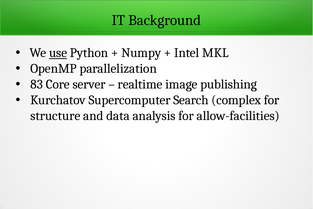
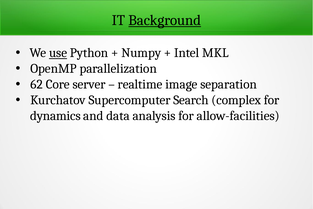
Background underline: none -> present
83: 83 -> 62
publishing: publishing -> separation
structure: structure -> dynamics
